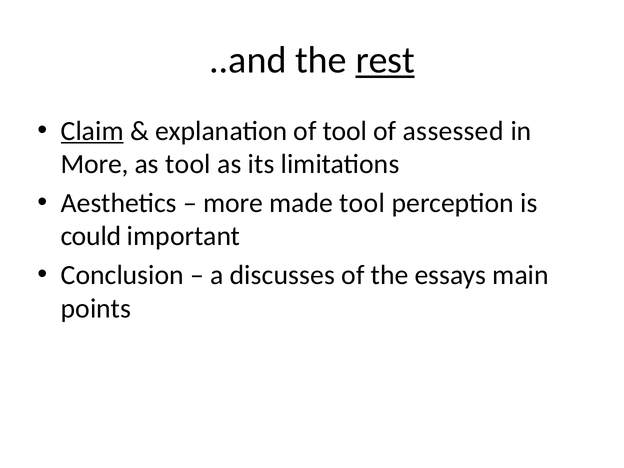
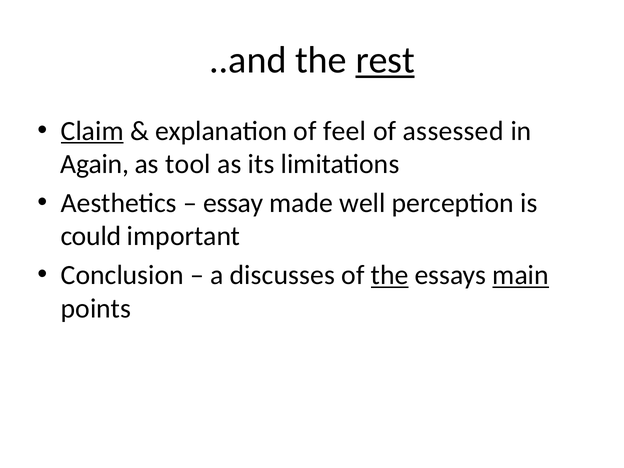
of tool: tool -> feel
More at (95, 164): More -> Again
more at (233, 203): more -> essay
made tool: tool -> well
the at (390, 275) underline: none -> present
main underline: none -> present
